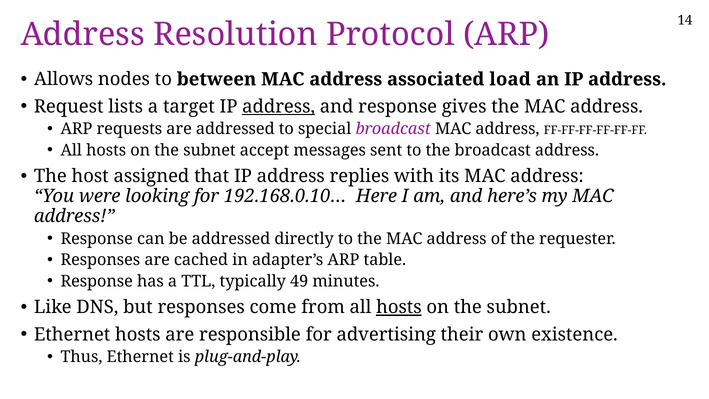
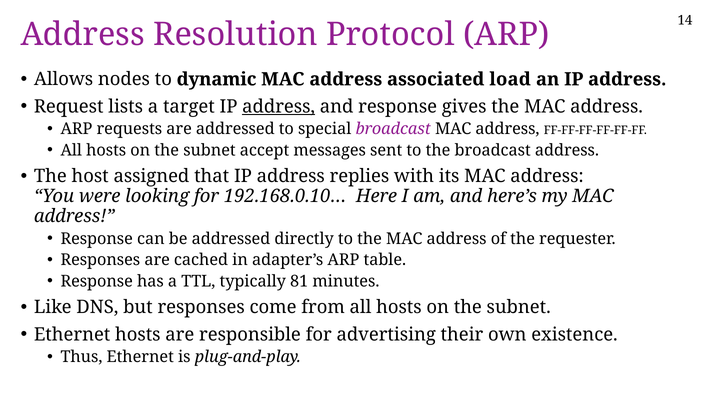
between: between -> dynamic
49: 49 -> 81
hosts at (399, 307) underline: present -> none
